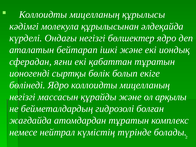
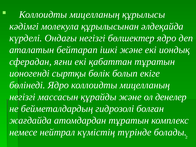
арқылы: арқылы -> денелер
